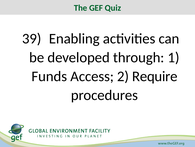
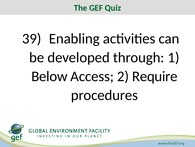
Funds: Funds -> Below
